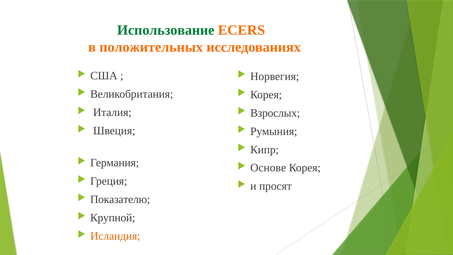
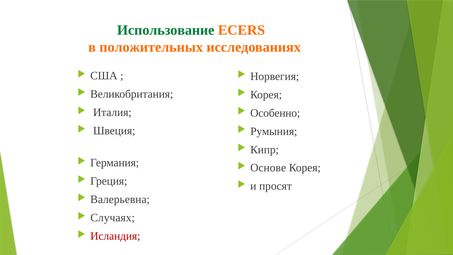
Взрослых: Взрослых -> Особенно
Показателю: Показателю -> Валерьевна
Крупной: Крупной -> Случаях
Исландия colour: orange -> red
